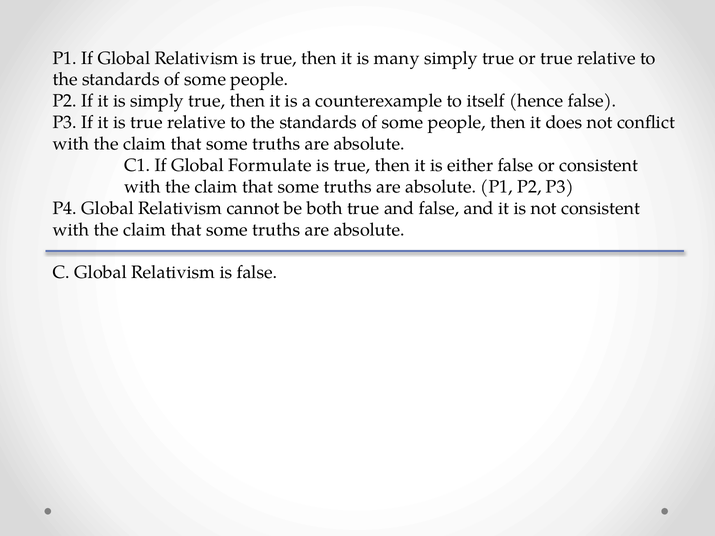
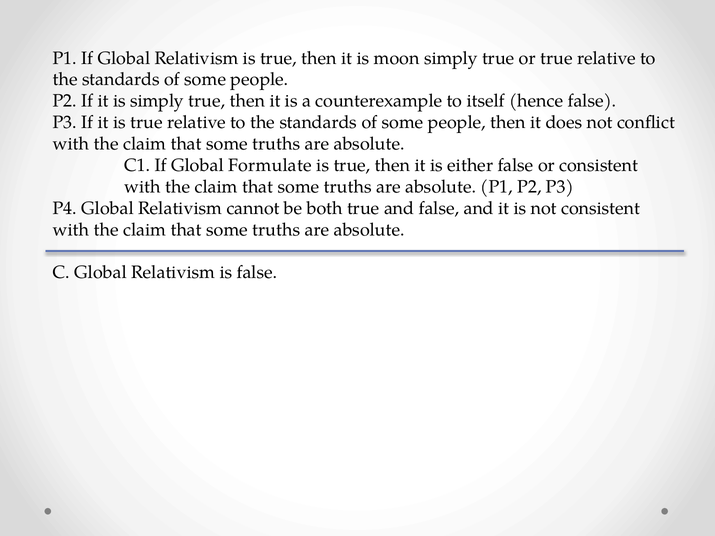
many: many -> moon
